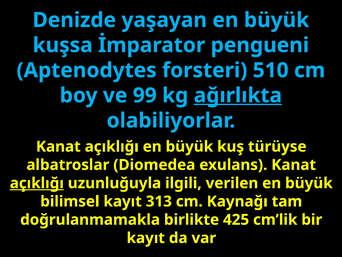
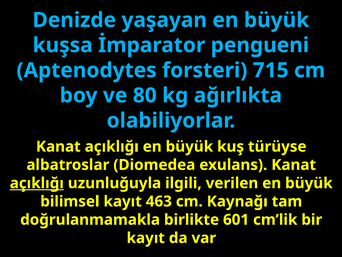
510: 510 -> 715
99: 99 -> 80
ağırlıkta underline: present -> none
313: 313 -> 463
425: 425 -> 601
